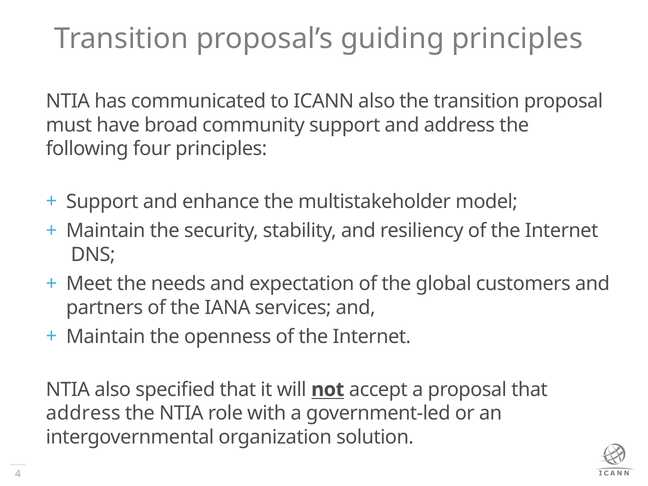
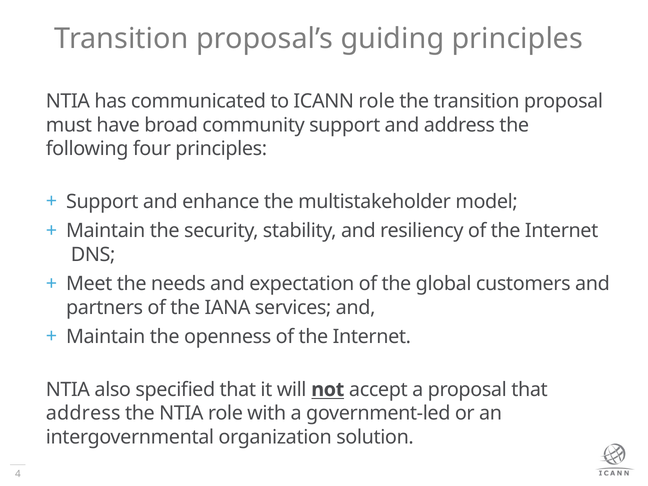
ICANN also: also -> role
